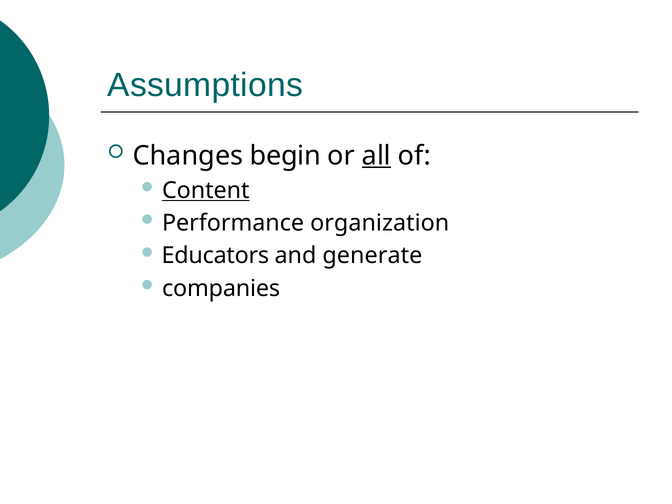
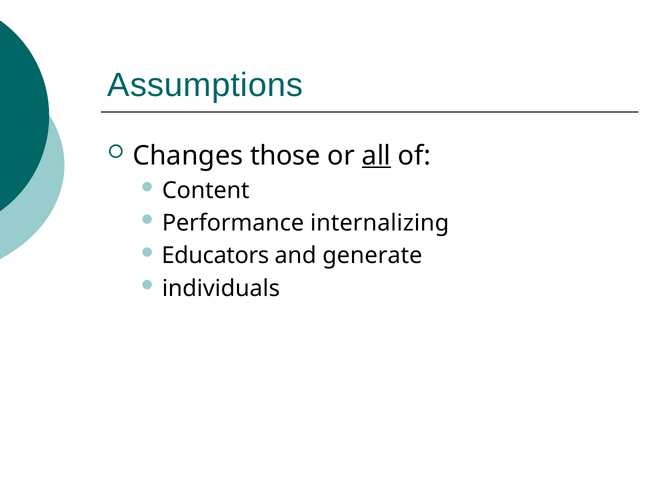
begin: begin -> those
Content underline: present -> none
organization: organization -> internalizing
companies: companies -> individuals
